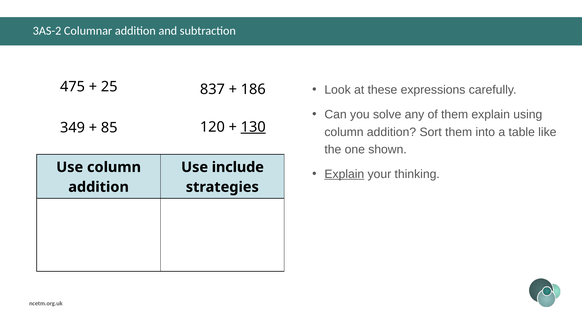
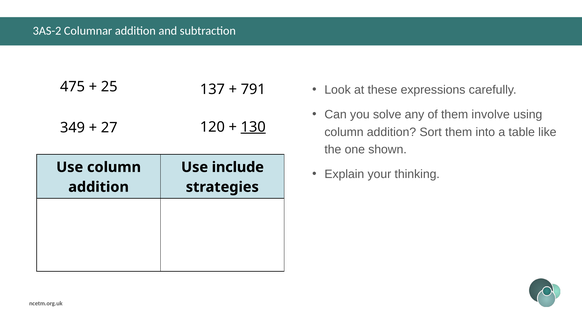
837: 837 -> 137
186: 186 -> 791
them explain: explain -> involve
85: 85 -> 27
Explain at (344, 174) underline: present -> none
